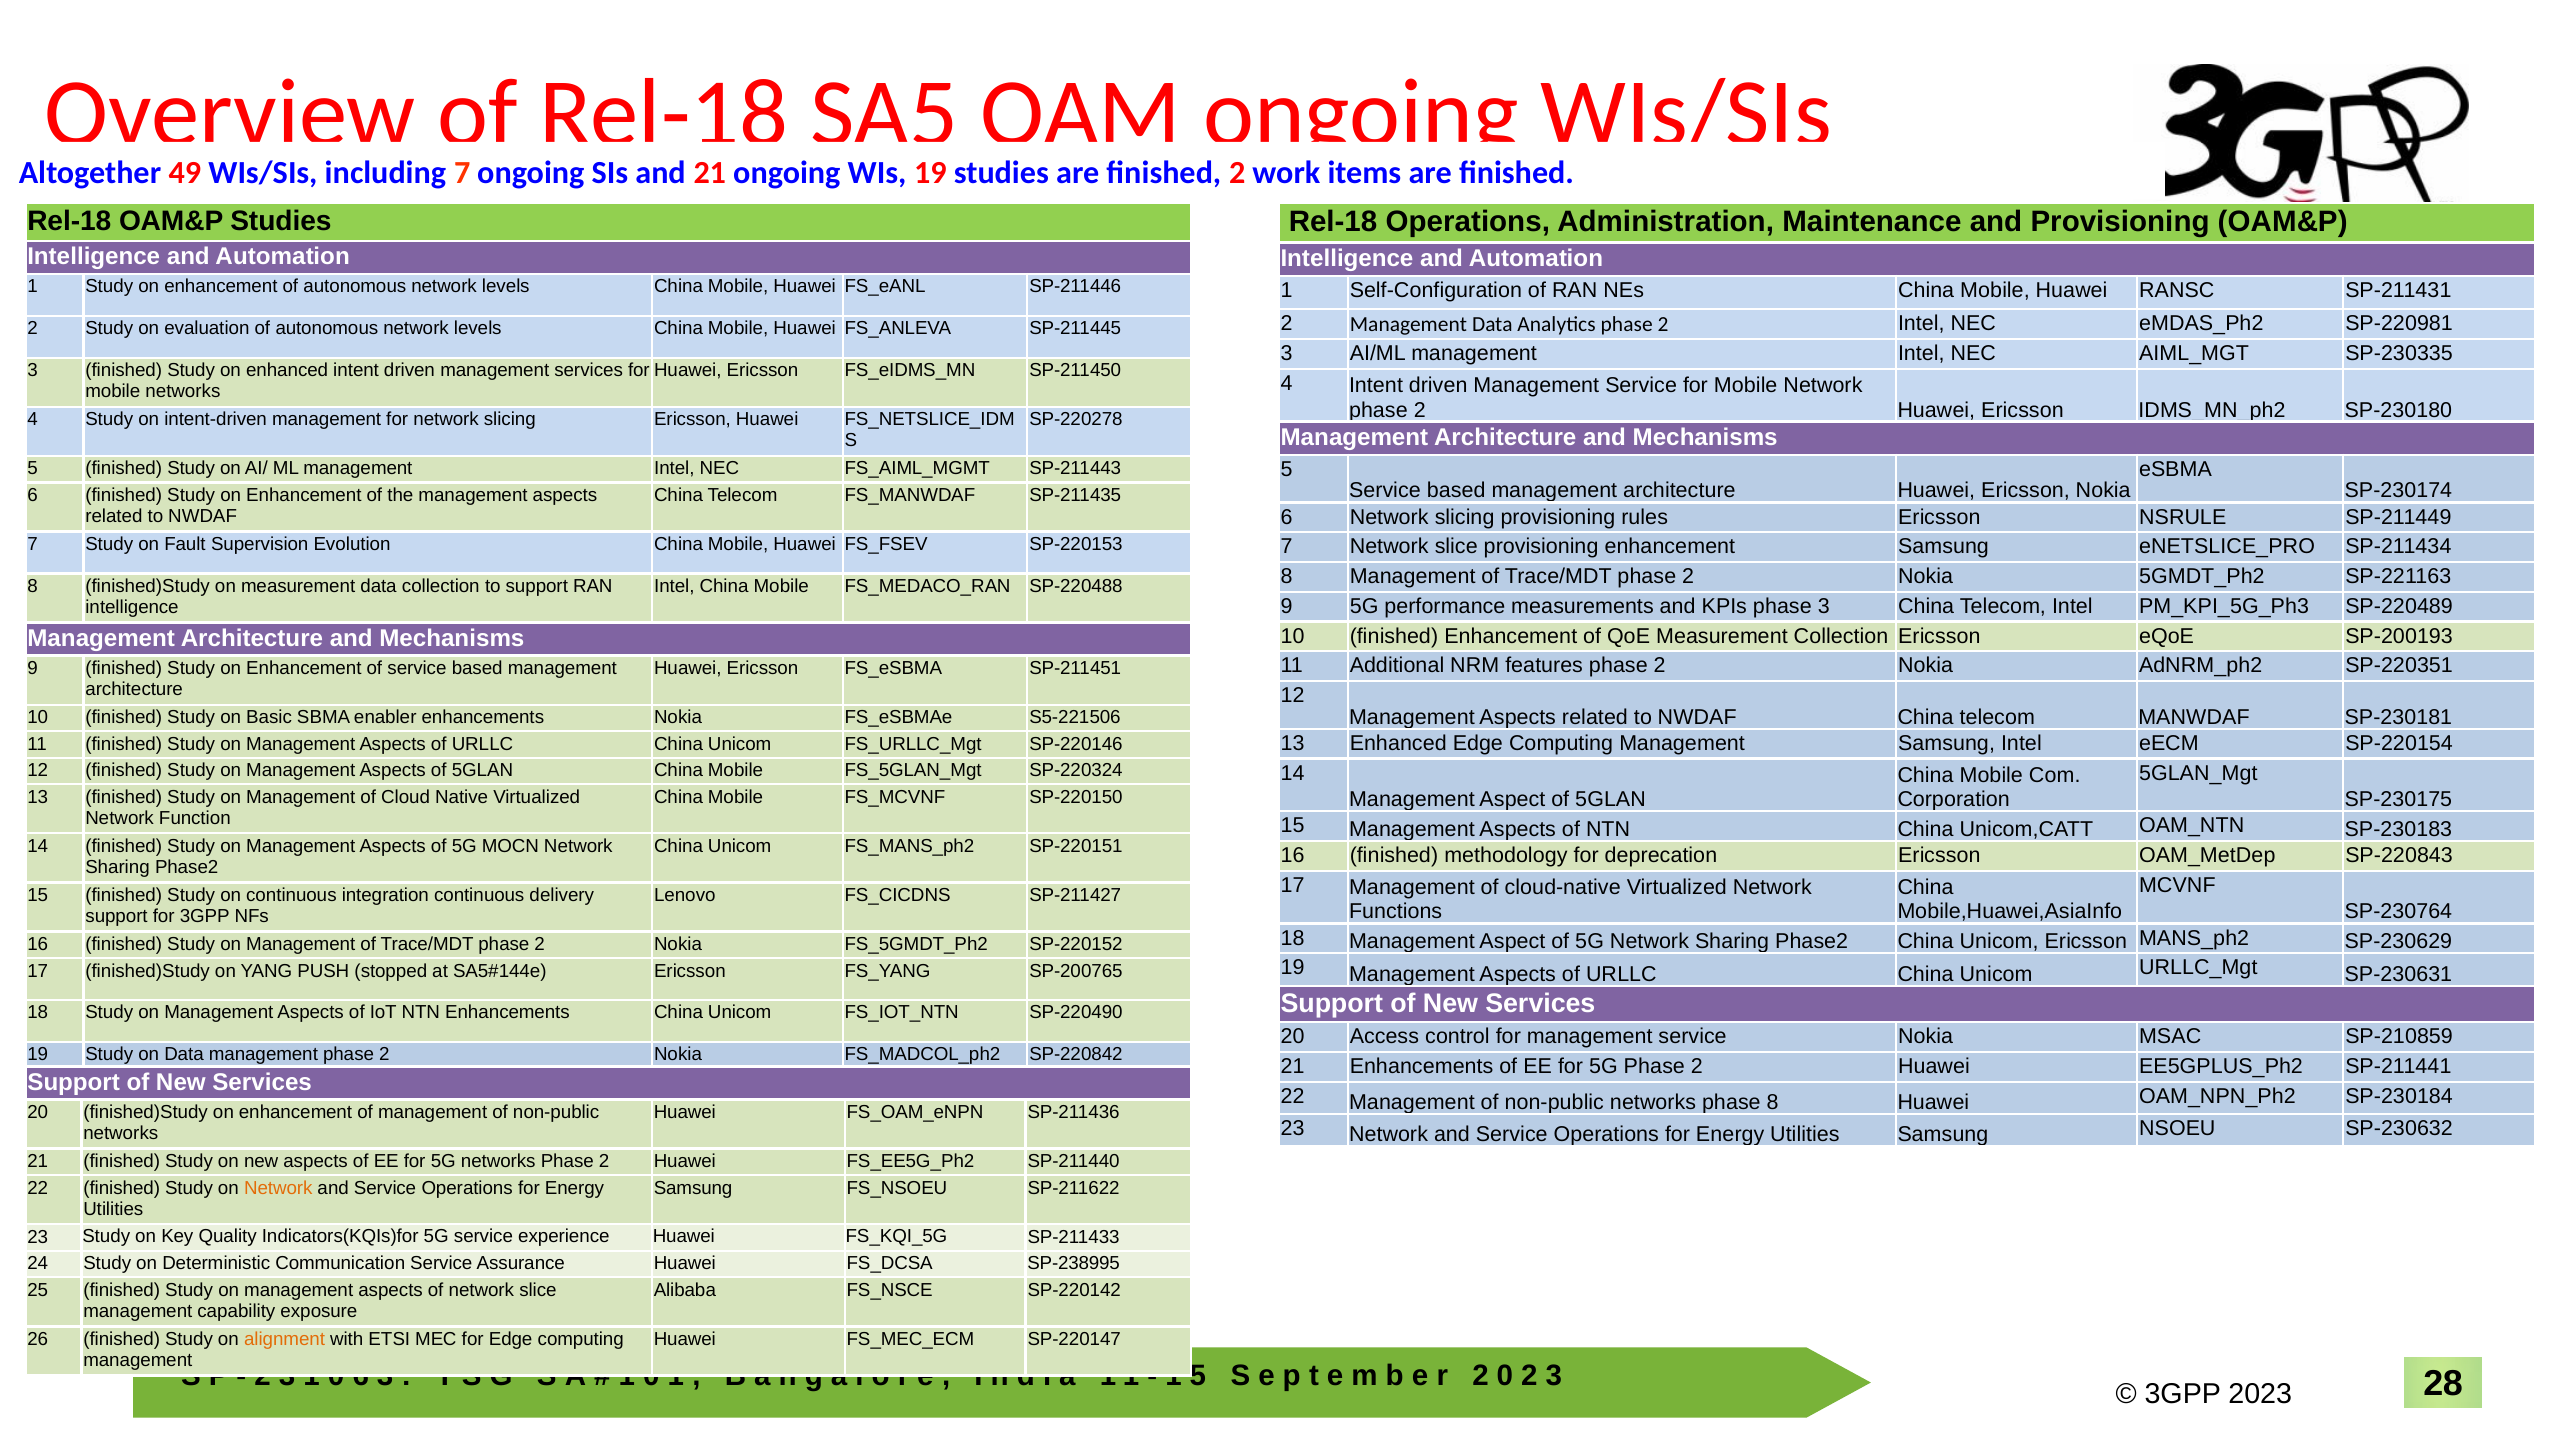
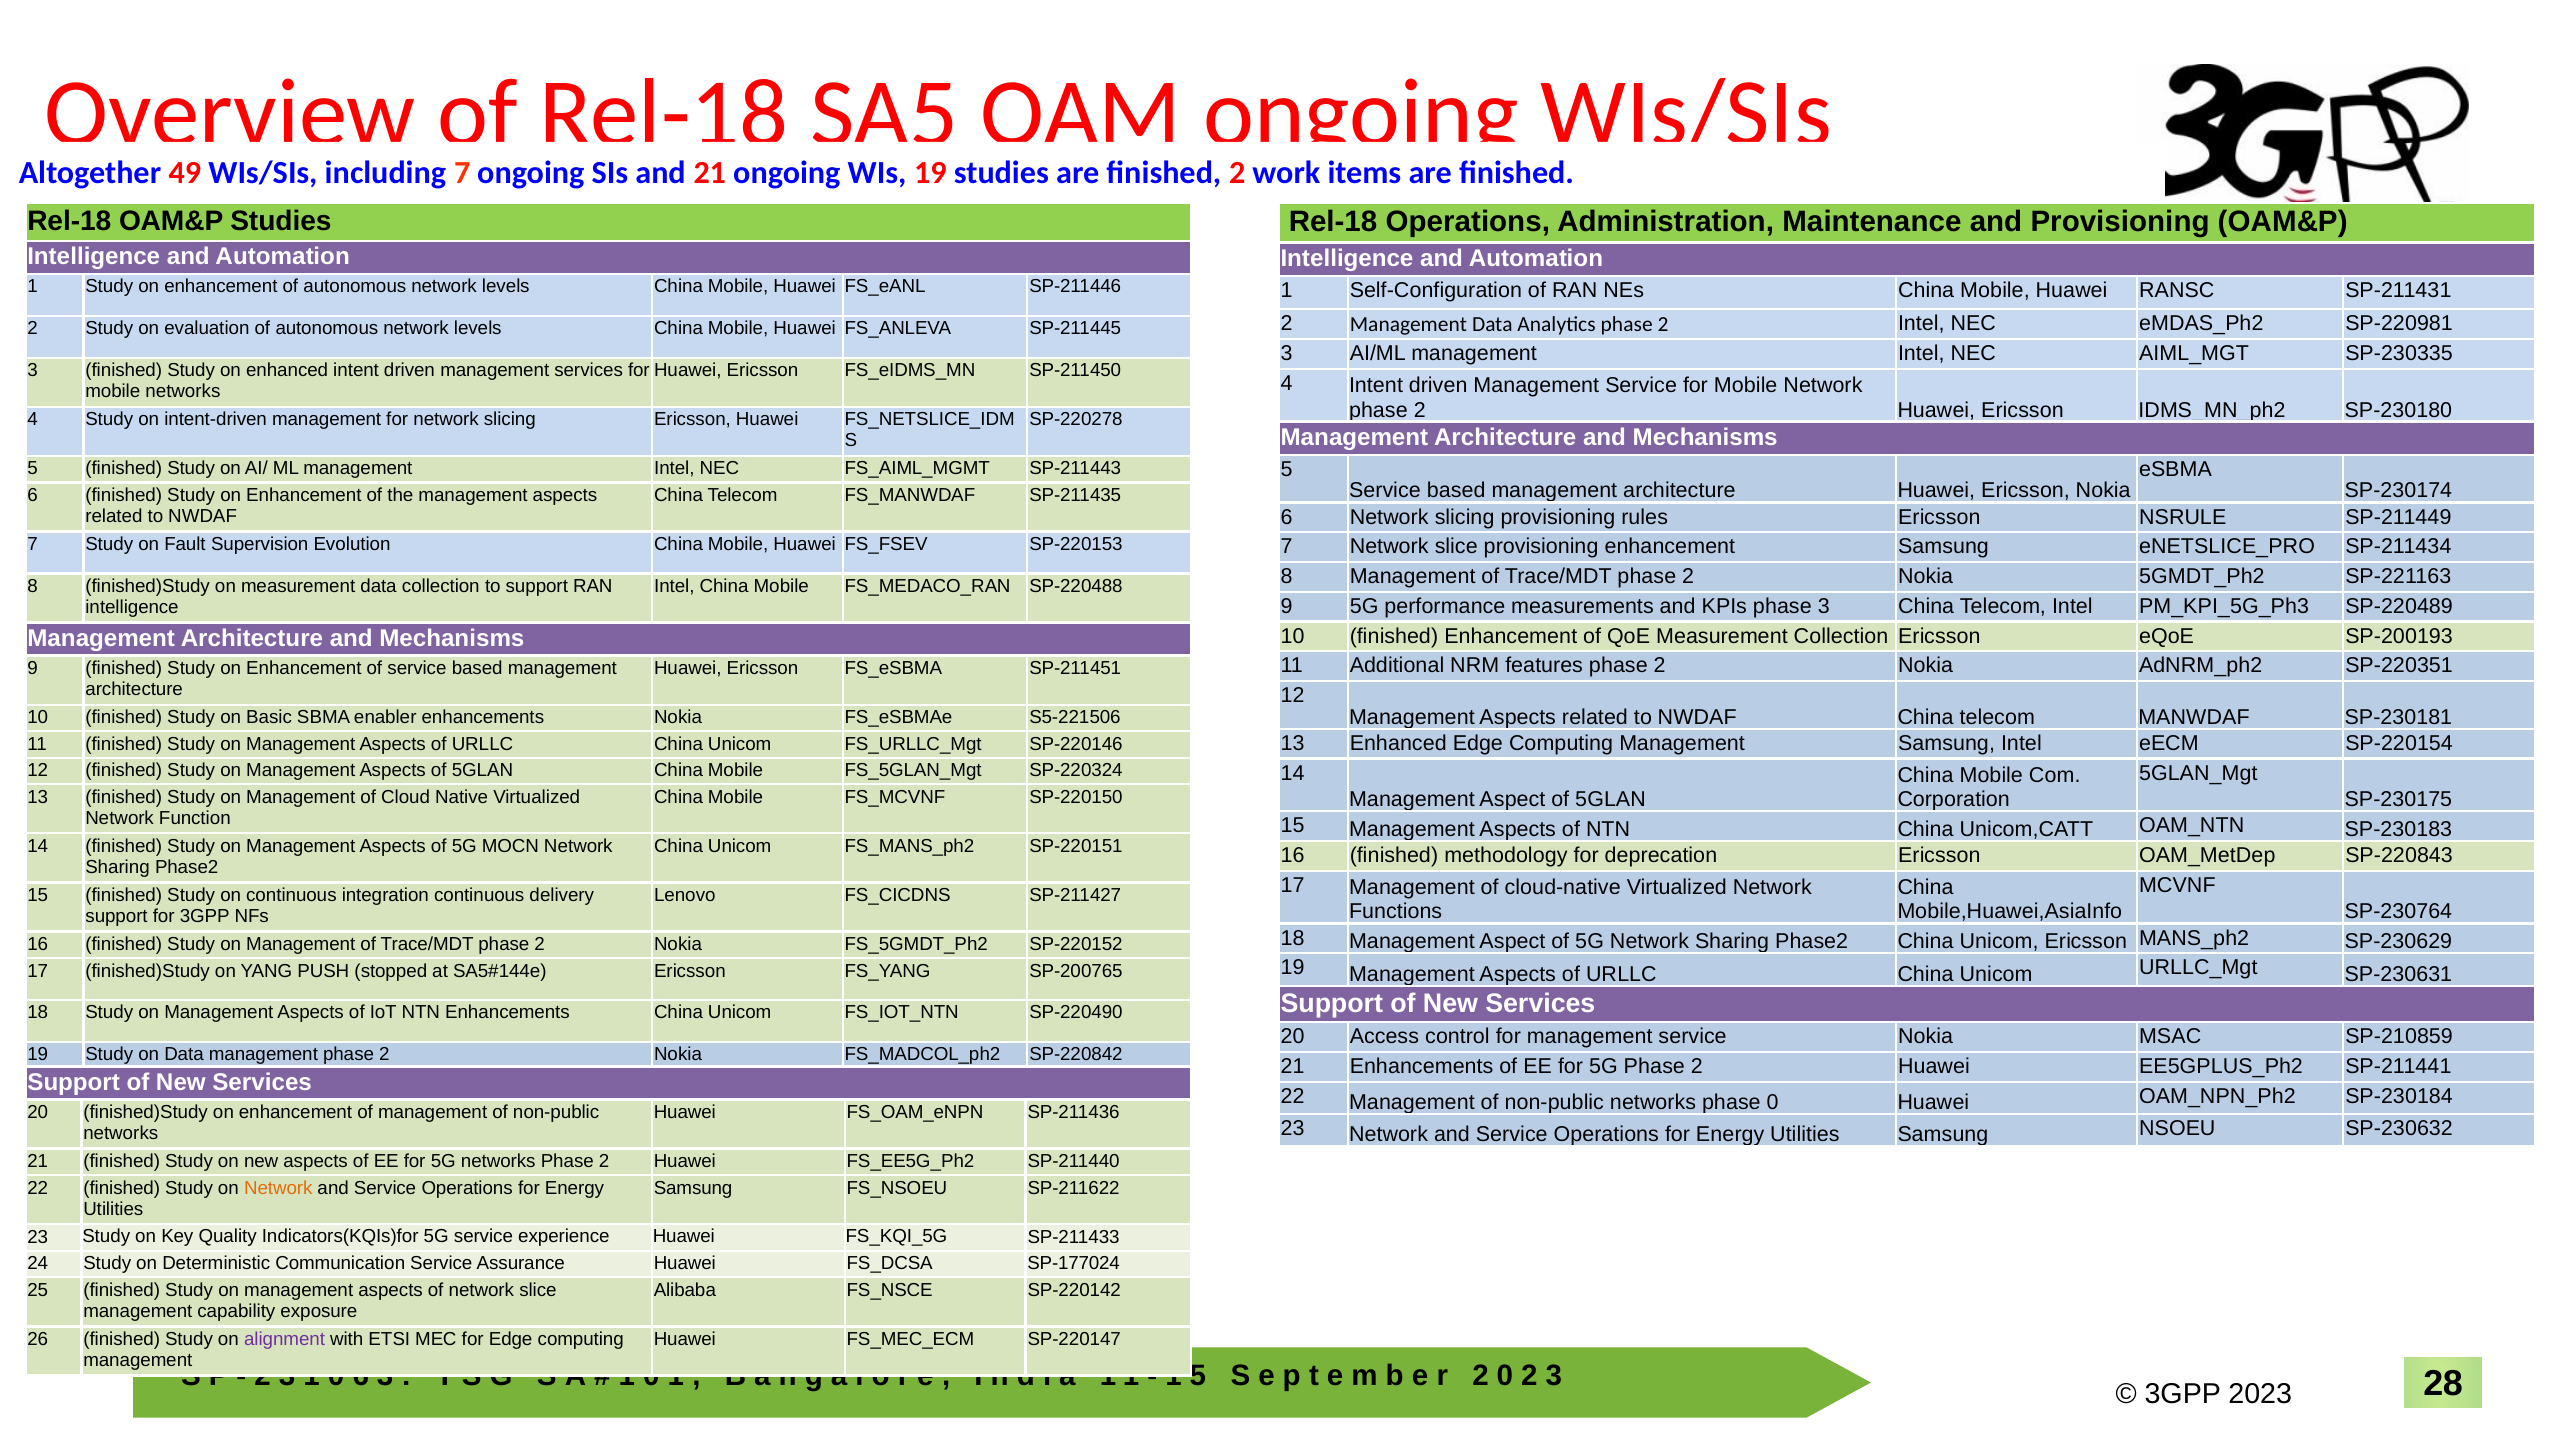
phase 8: 8 -> 0
SP-238995: SP-238995 -> SP-177024
alignment colour: orange -> purple
